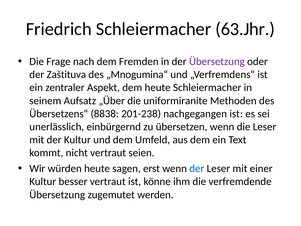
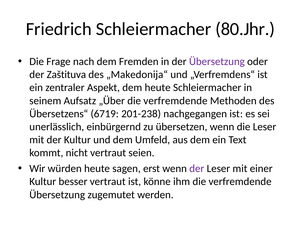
63.Jhr: 63.Jhr -> 80.Jhr
„Mnogumina“: „Mnogumina“ -> „Makedonija“
„Über die uniformiranite: uniformiranite -> verfremdende
8838: 8838 -> 6719
der at (197, 168) colour: blue -> purple
